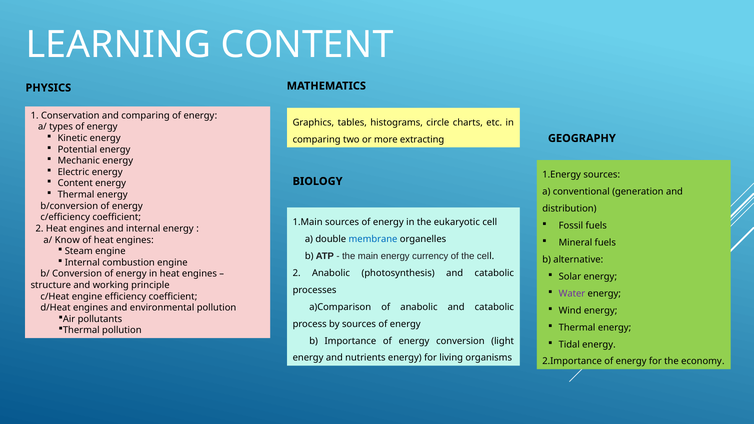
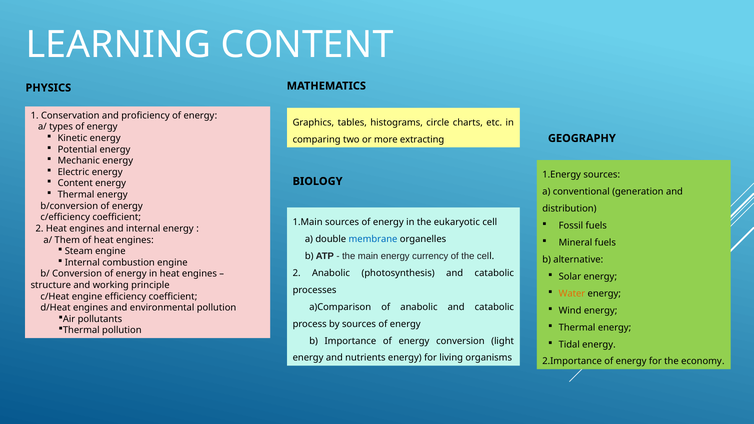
and comparing: comparing -> proficiency
Know: Know -> Them
Water colour: purple -> orange
